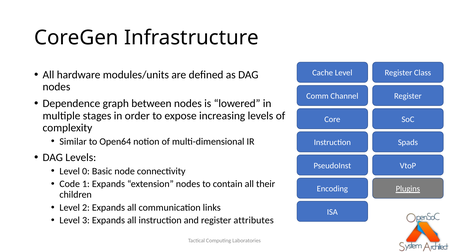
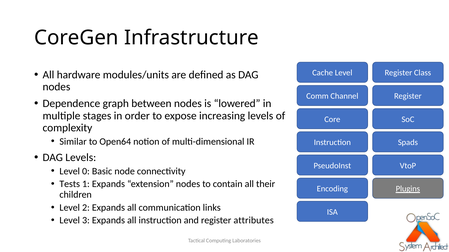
Code: Code -> Tests
